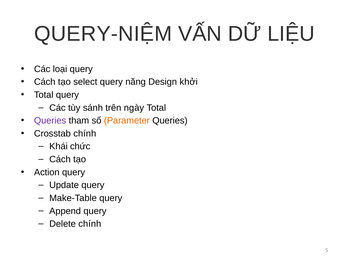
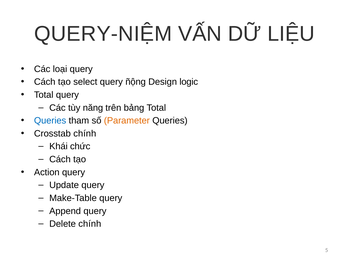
năng: năng -> ñộng
khởi: khởi -> logic
sánh: sánh -> năng
ngày: ngày -> bảng
Queries at (50, 121) colour: purple -> blue
